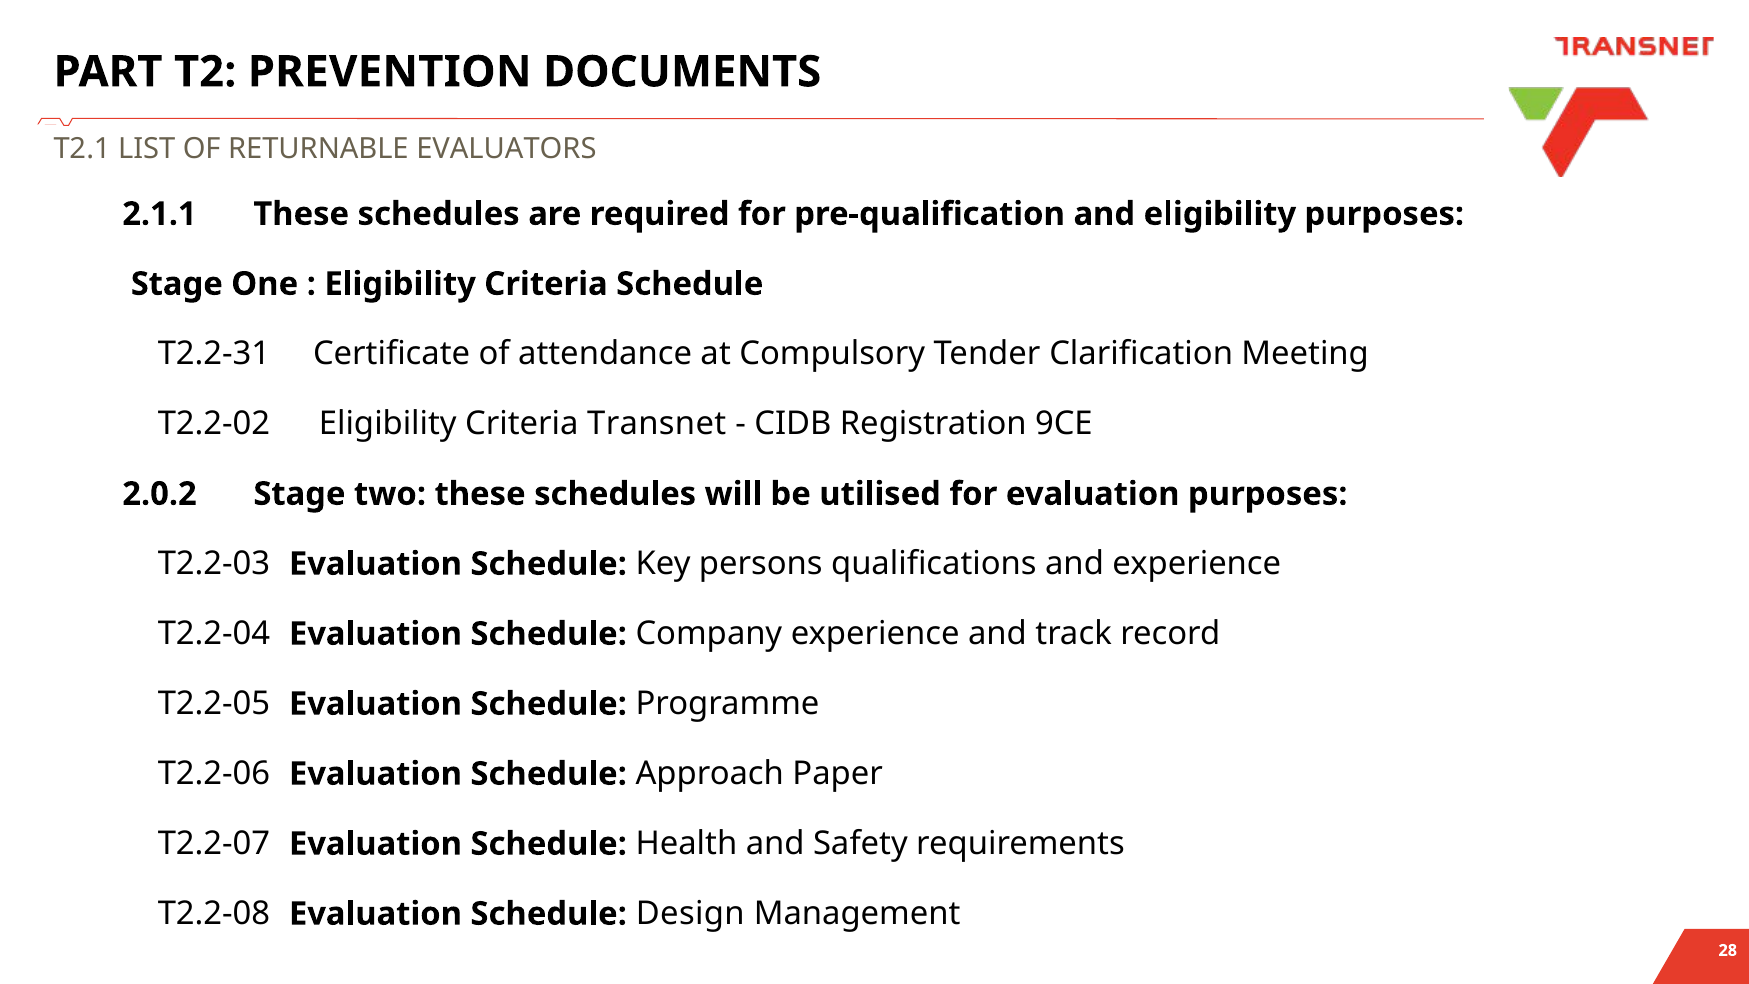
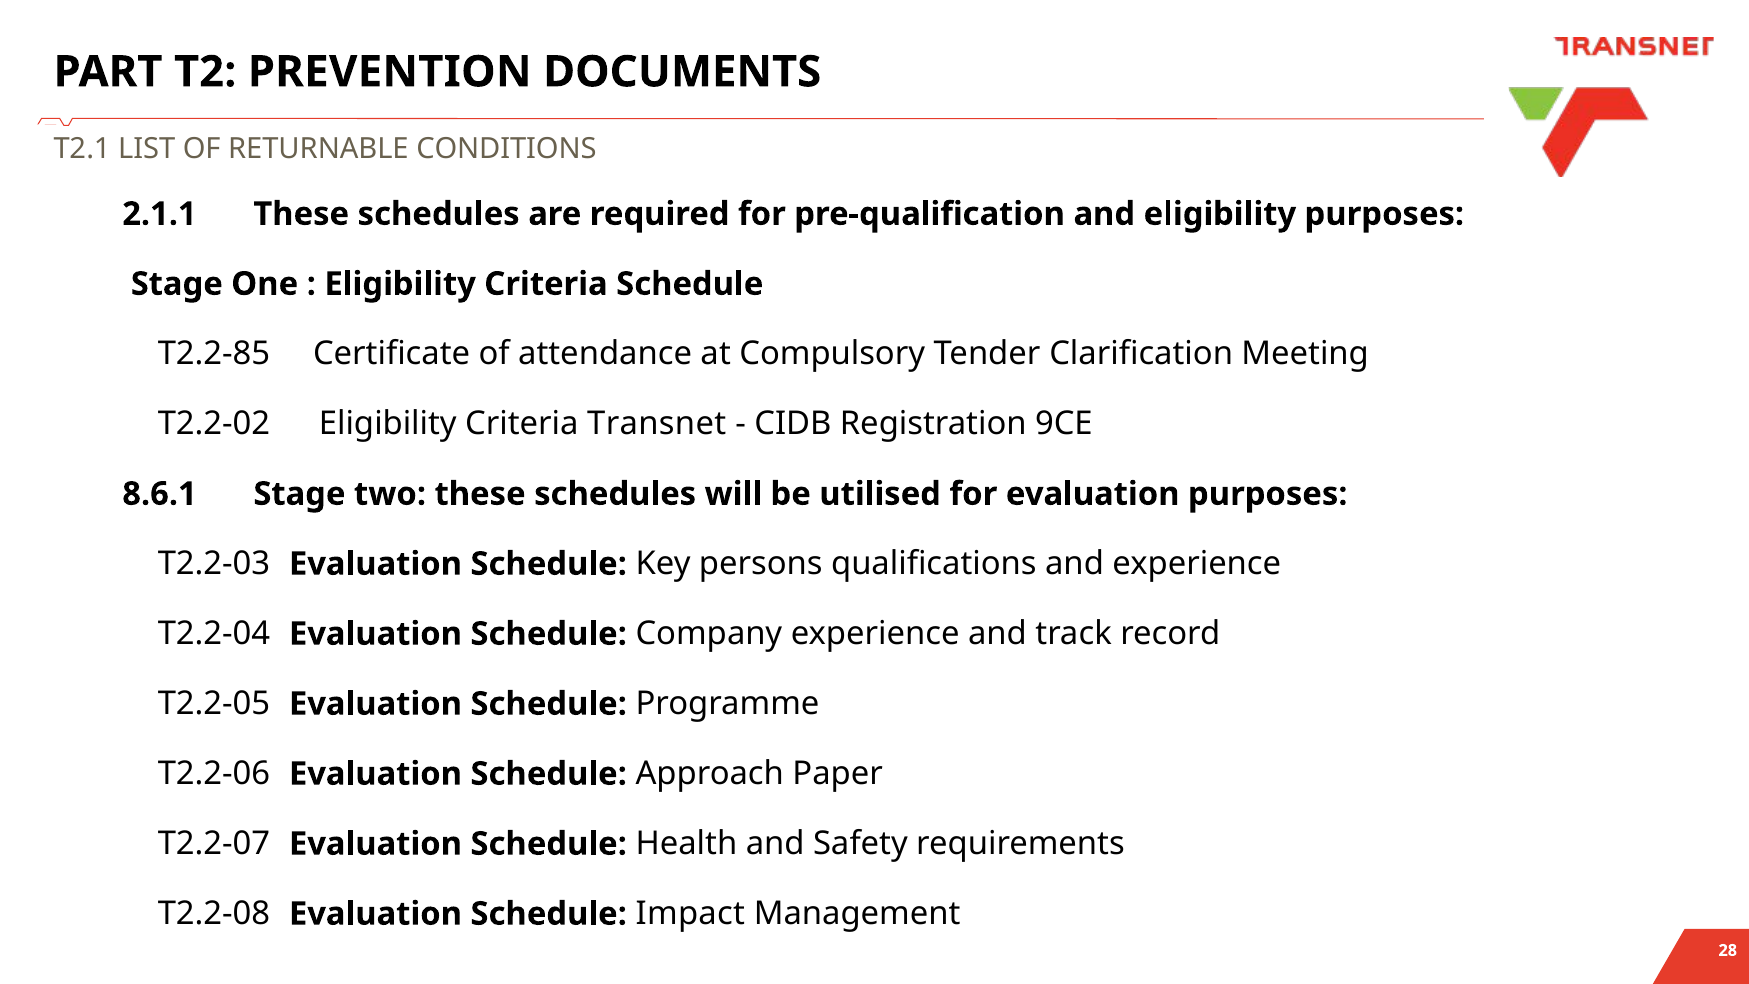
EVALUATORS: EVALUATORS -> CONDITIONS
T2.2-31: T2.2-31 -> T2.2-85
2.0.2: 2.0.2 -> 8.6.1
Design: Design -> Impact
